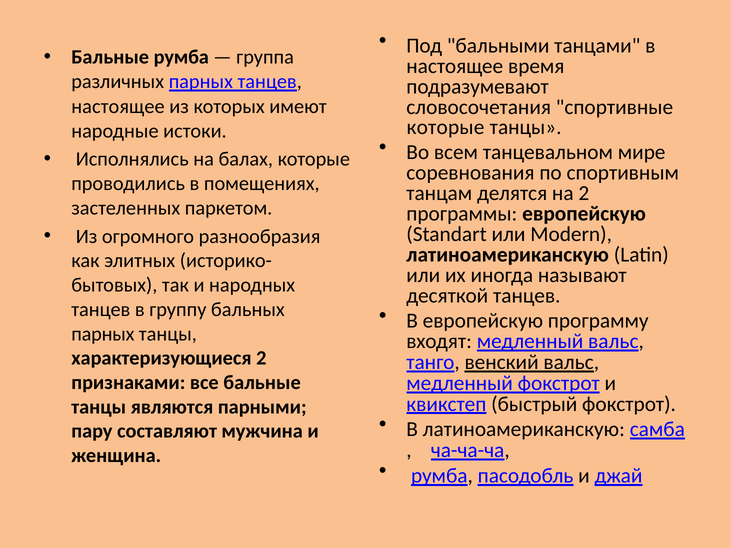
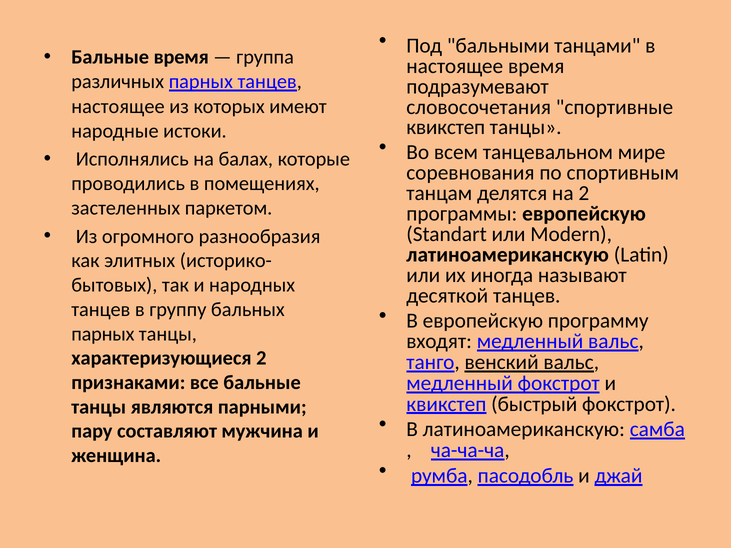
Бальные румба: румба -> время
которые at (446, 127): которые -> квикстеп
